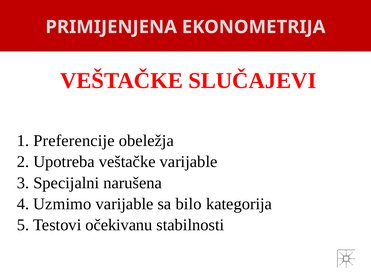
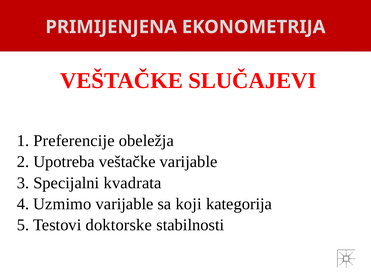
narušena: narušena -> kvadrata
bilo: bilo -> koji
očekivanu: očekivanu -> doktorske
